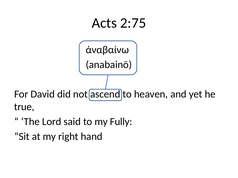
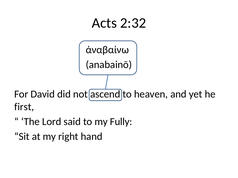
2:75: 2:75 -> 2:32
true: true -> first
